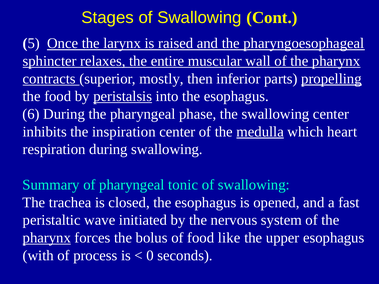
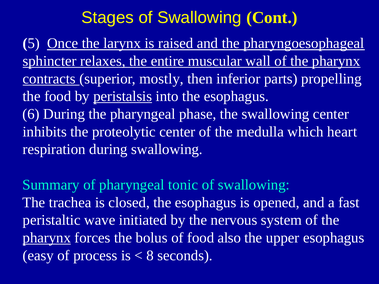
propelling underline: present -> none
inspiration: inspiration -> proteolytic
medulla underline: present -> none
like: like -> also
with: with -> easy
0: 0 -> 8
